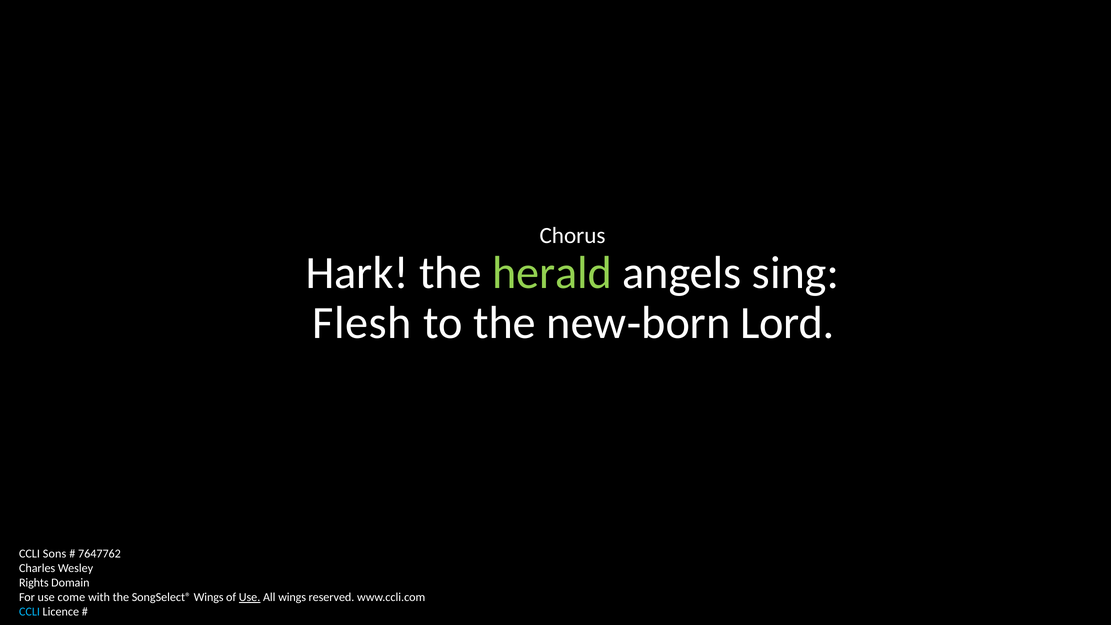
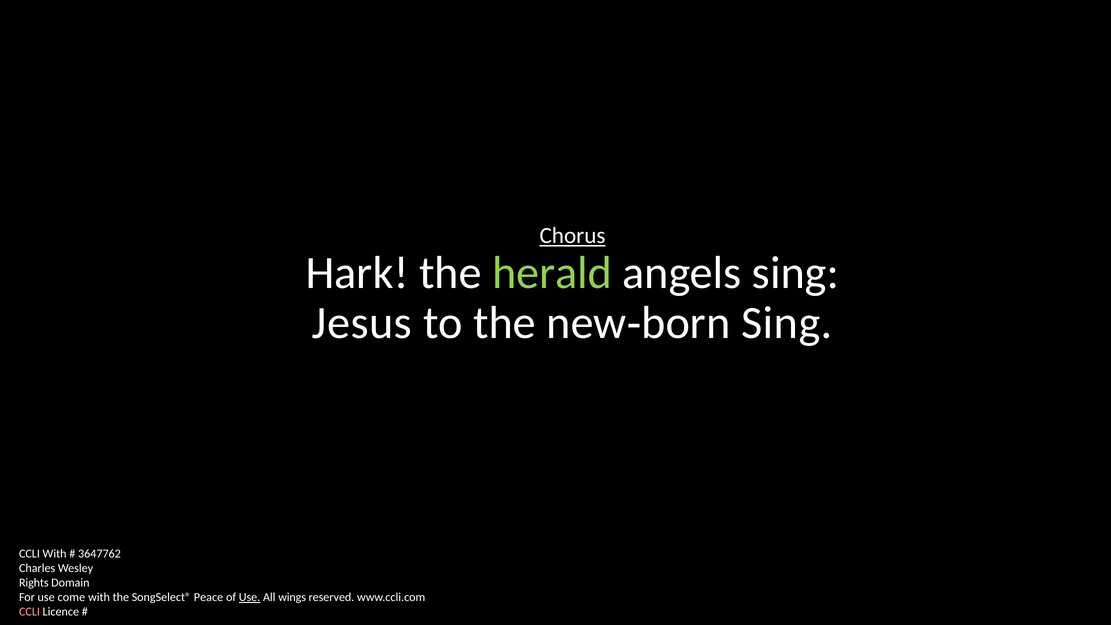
Chorus underline: none -> present
Flesh: Flesh -> Jesus
Lord at (787, 323): Lord -> Sing
CCLI Sons: Sons -> With
7647762: 7647762 -> 3647762
SongSelect® Wings: Wings -> Peace
CCLI at (30, 612) colour: light blue -> pink
